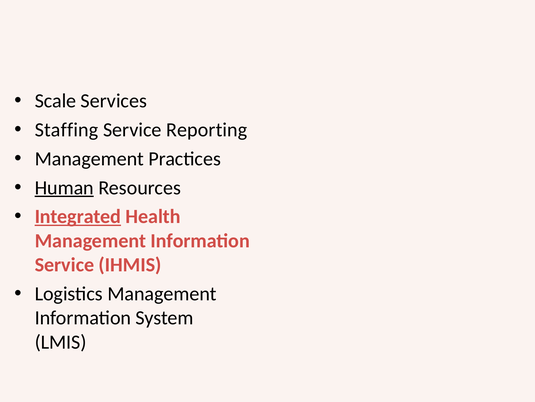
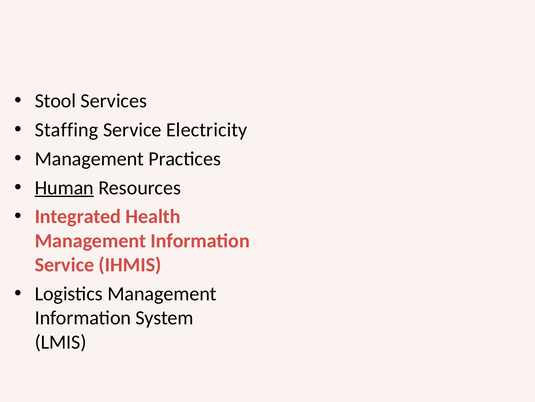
Scale: Scale -> Stool
Reporting: Reporting -> Electricity
Integrated underline: present -> none
